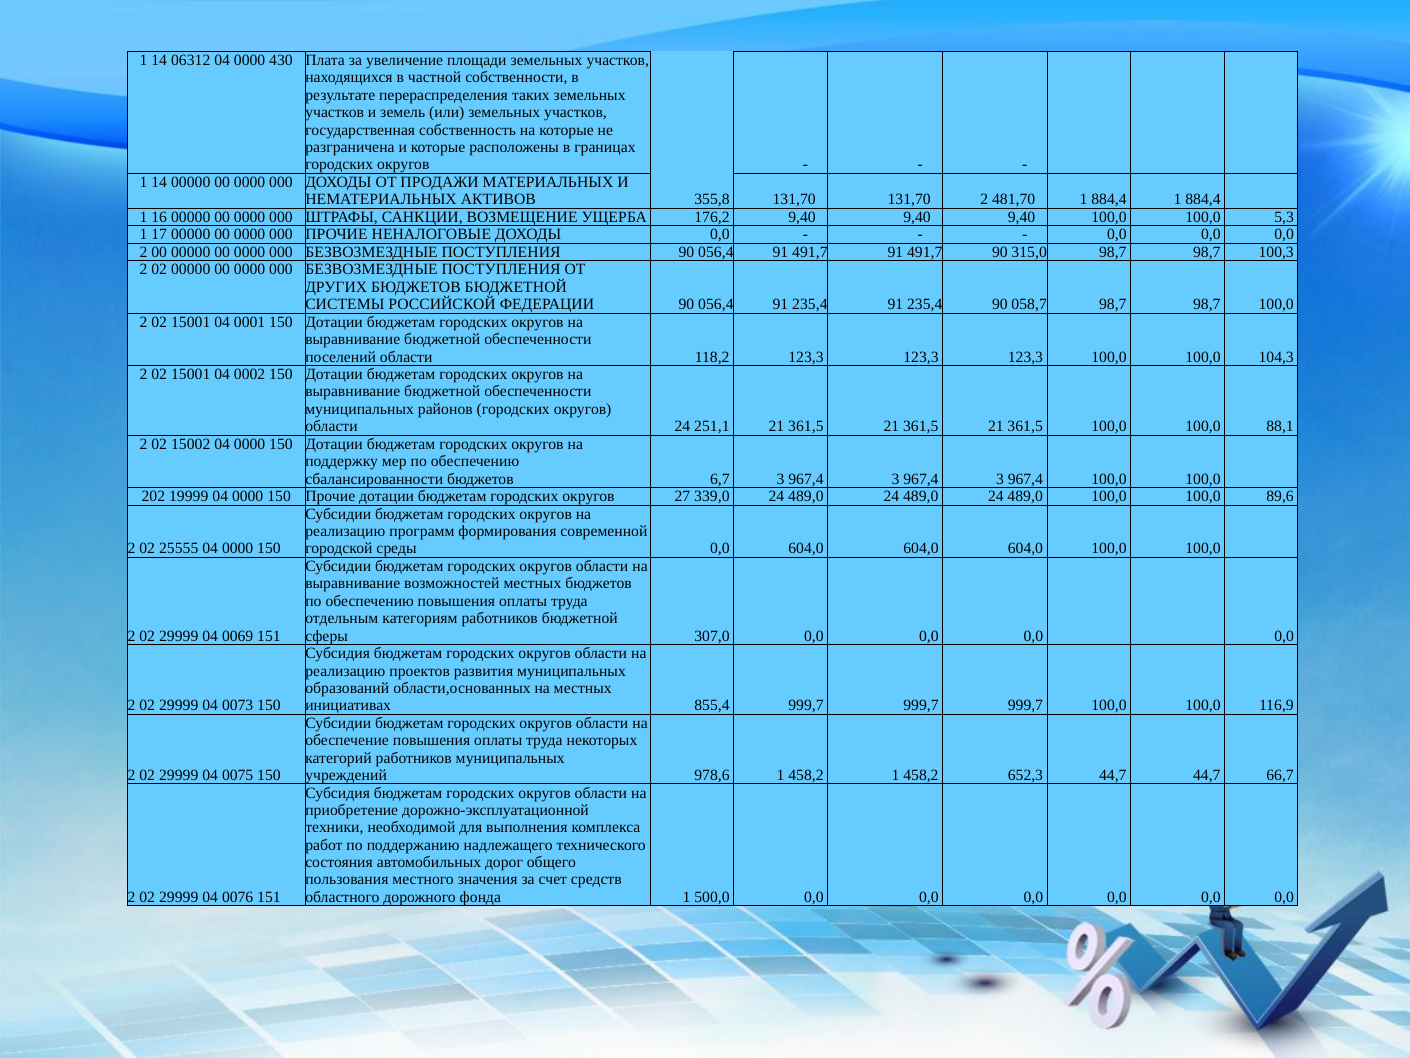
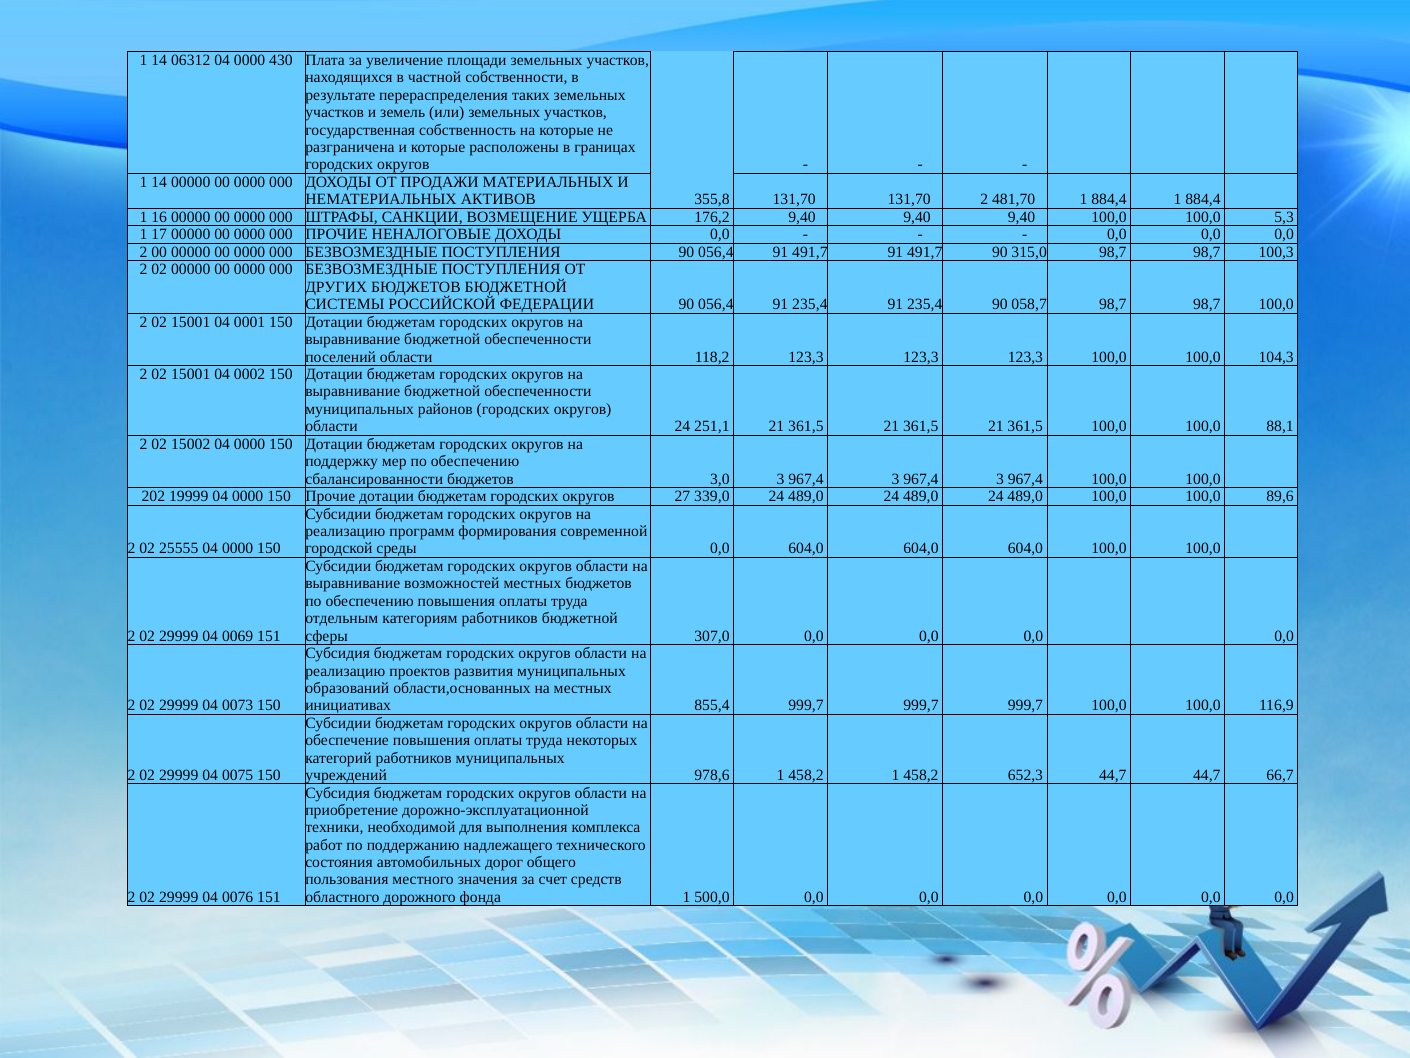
6,7: 6,7 -> 3,0
